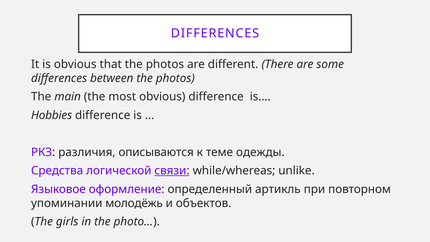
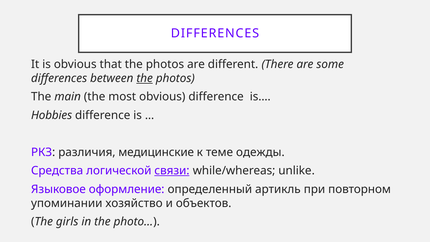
the at (145, 78) underline: none -> present
описываются: описываются -> медицинские
молодёжь: молодёжь -> хозяйство
